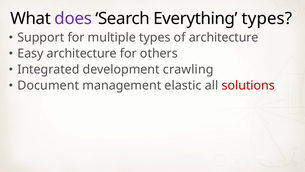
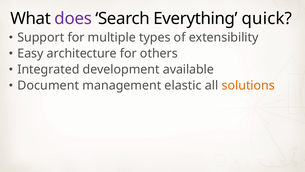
Everything types: types -> quick
of architecture: architecture -> extensibility
crawling: crawling -> available
solutions colour: red -> orange
